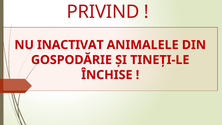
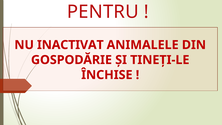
PRIVIND: PRIVIND -> PENTRU
